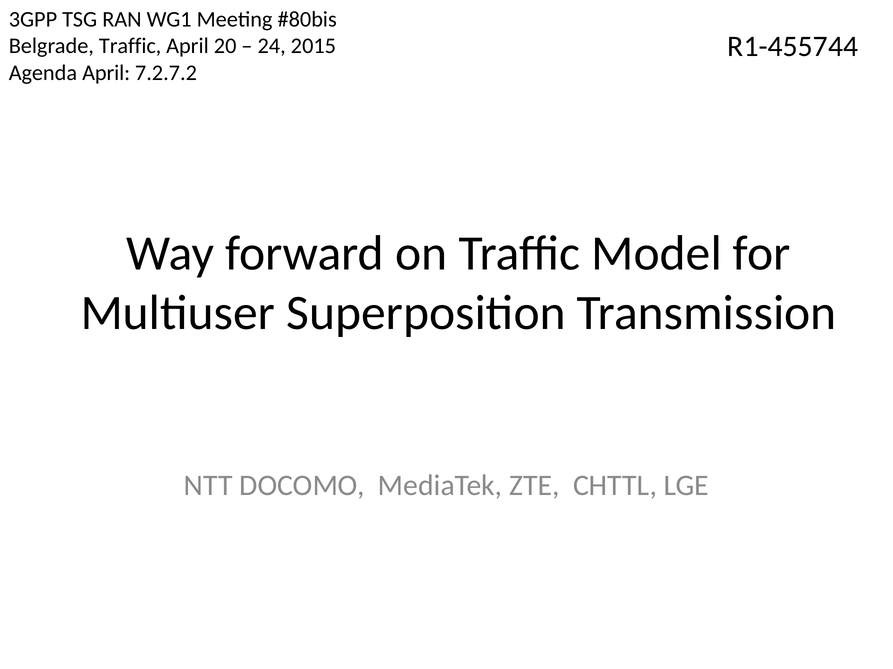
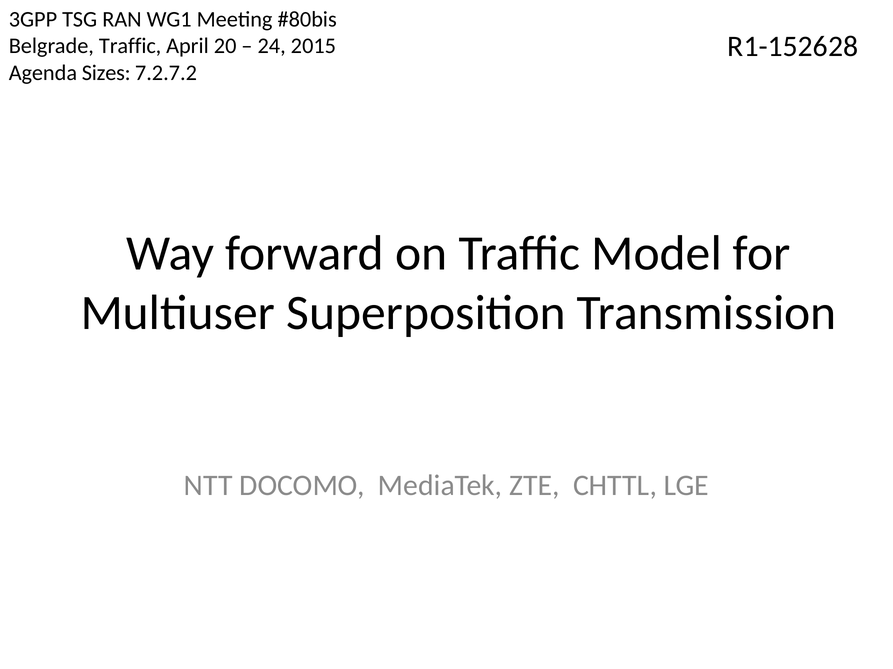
R1-455744: R1-455744 -> R1-152628
Agenda April: April -> Sizes
